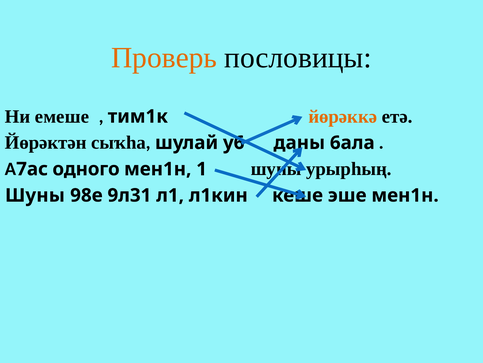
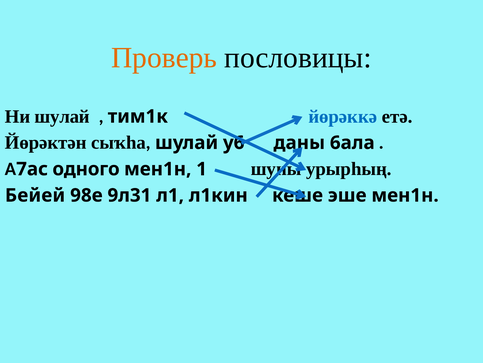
Ни емеше: емеше -> шулай
йөрәккә colour: orange -> blue
Шуны at (35, 195): Шуны -> Бейей
